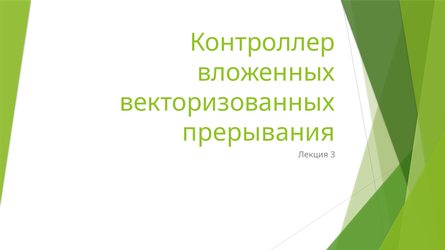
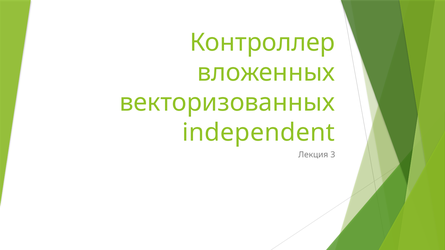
прерывания: прерывания -> independent
